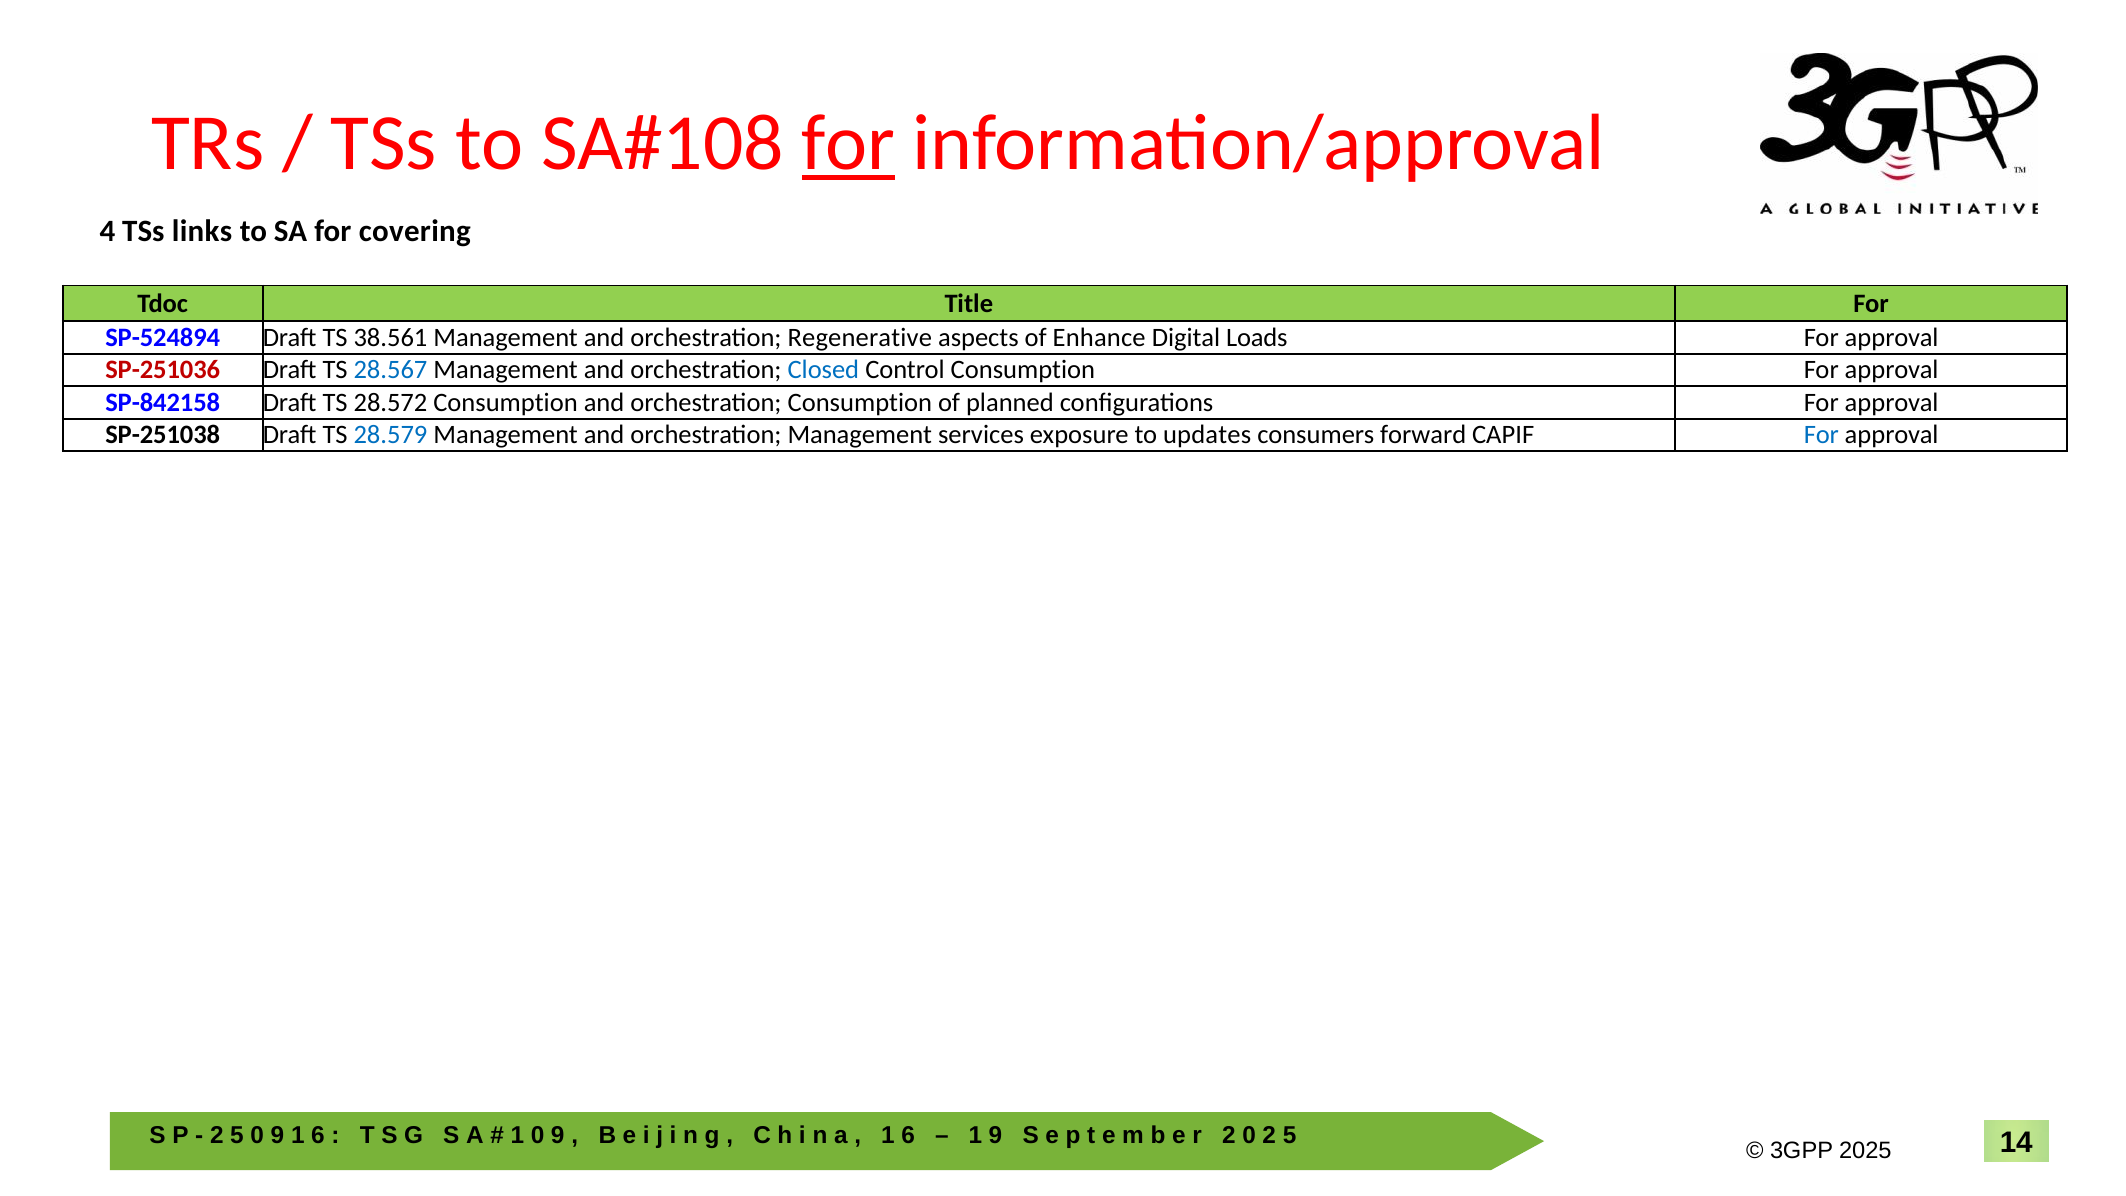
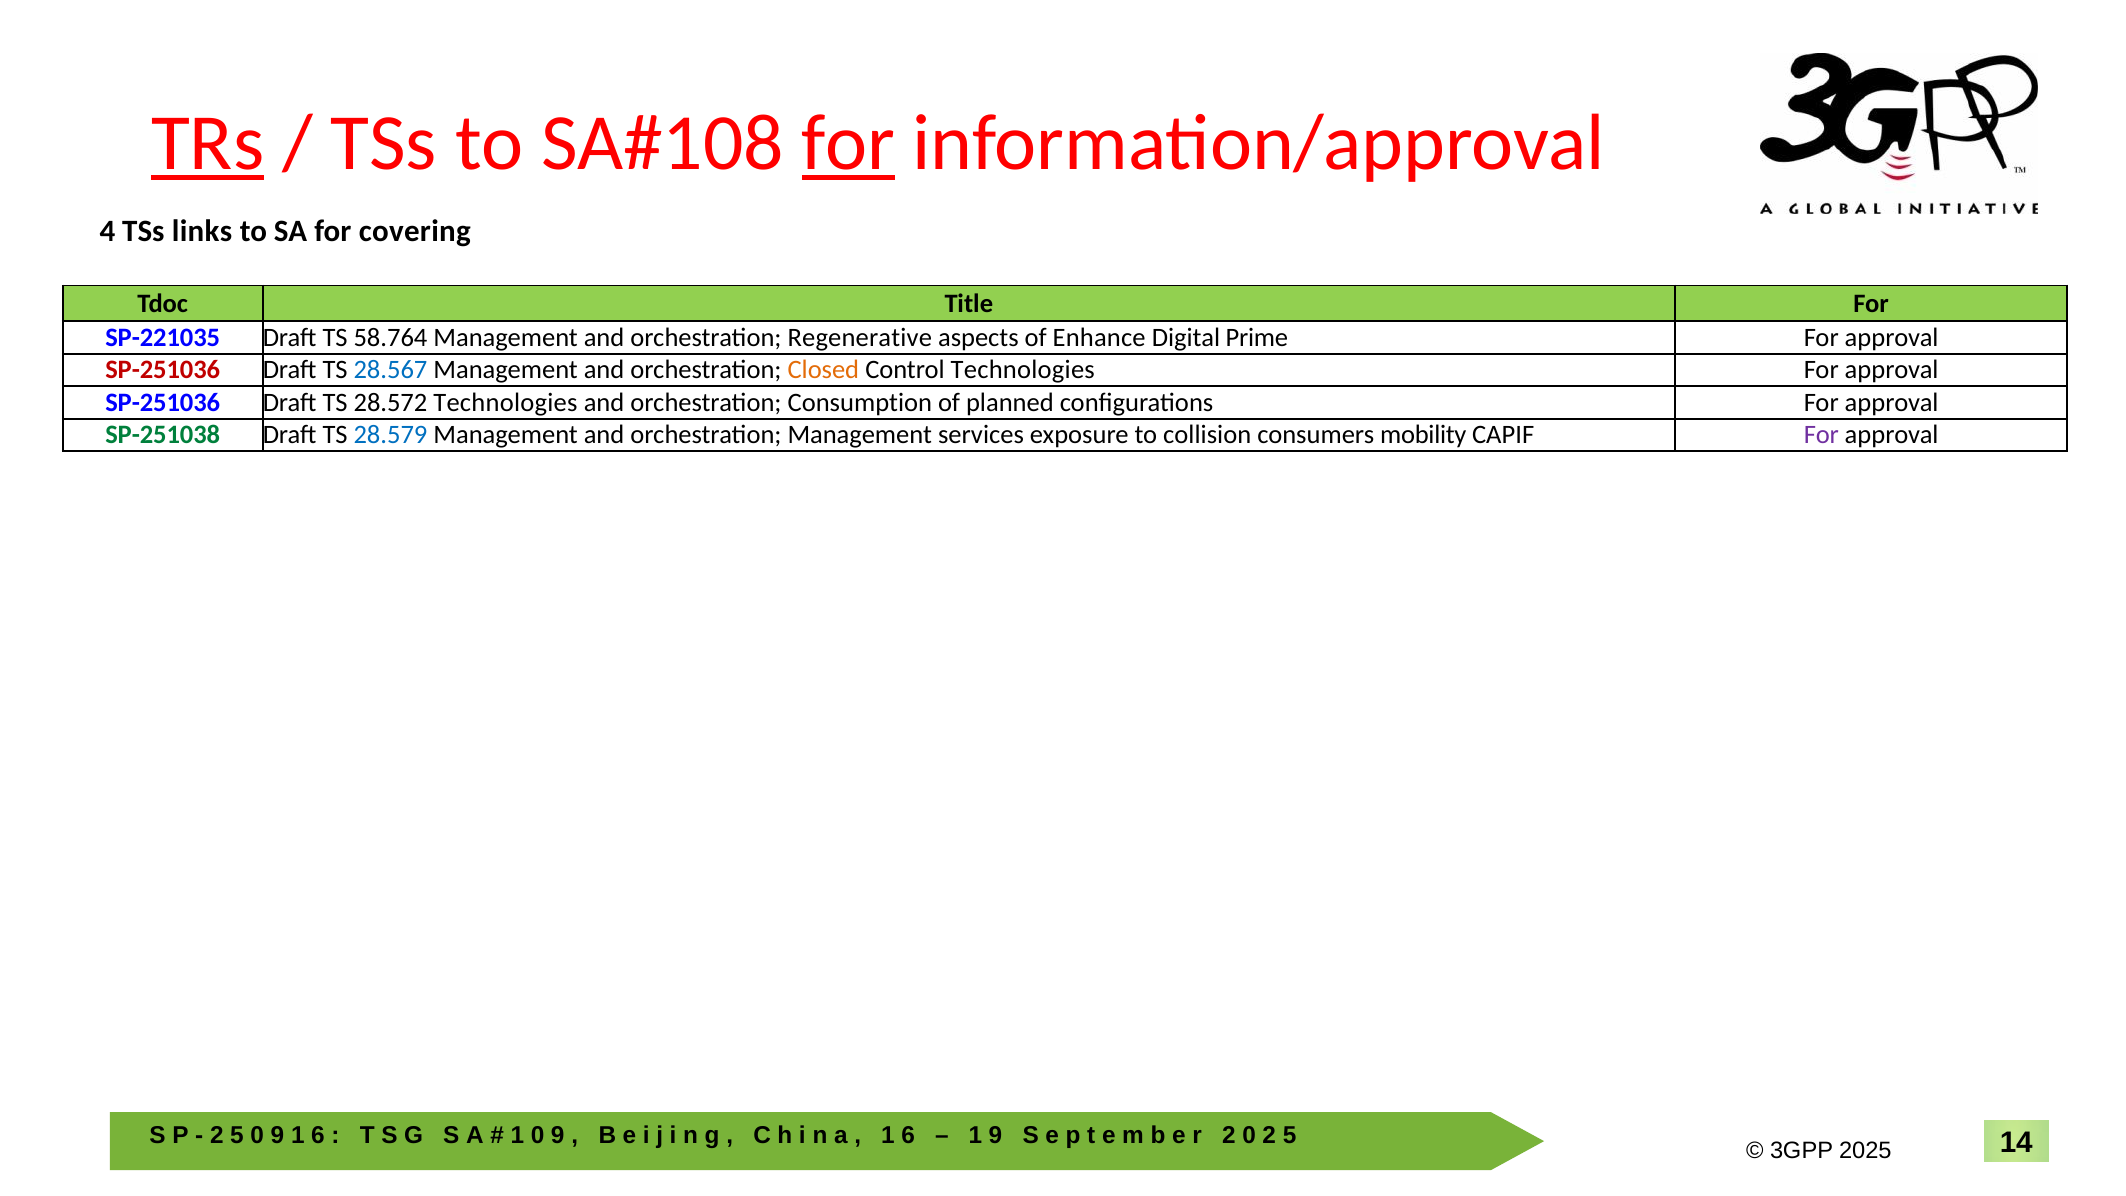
TRs underline: none -> present
SP-524894: SP-524894 -> SP-221035
38.561: 38.561 -> 58.764
Loads: Loads -> Prime
Closed colour: blue -> orange
Control Consumption: Consumption -> Technologies
SP-842158 at (163, 403): SP-842158 -> SP-251036
28.572 Consumption: Consumption -> Technologies
SP-251038 colour: black -> green
updates: updates -> collision
forward: forward -> mobility
For at (1821, 435) colour: blue -> purple
